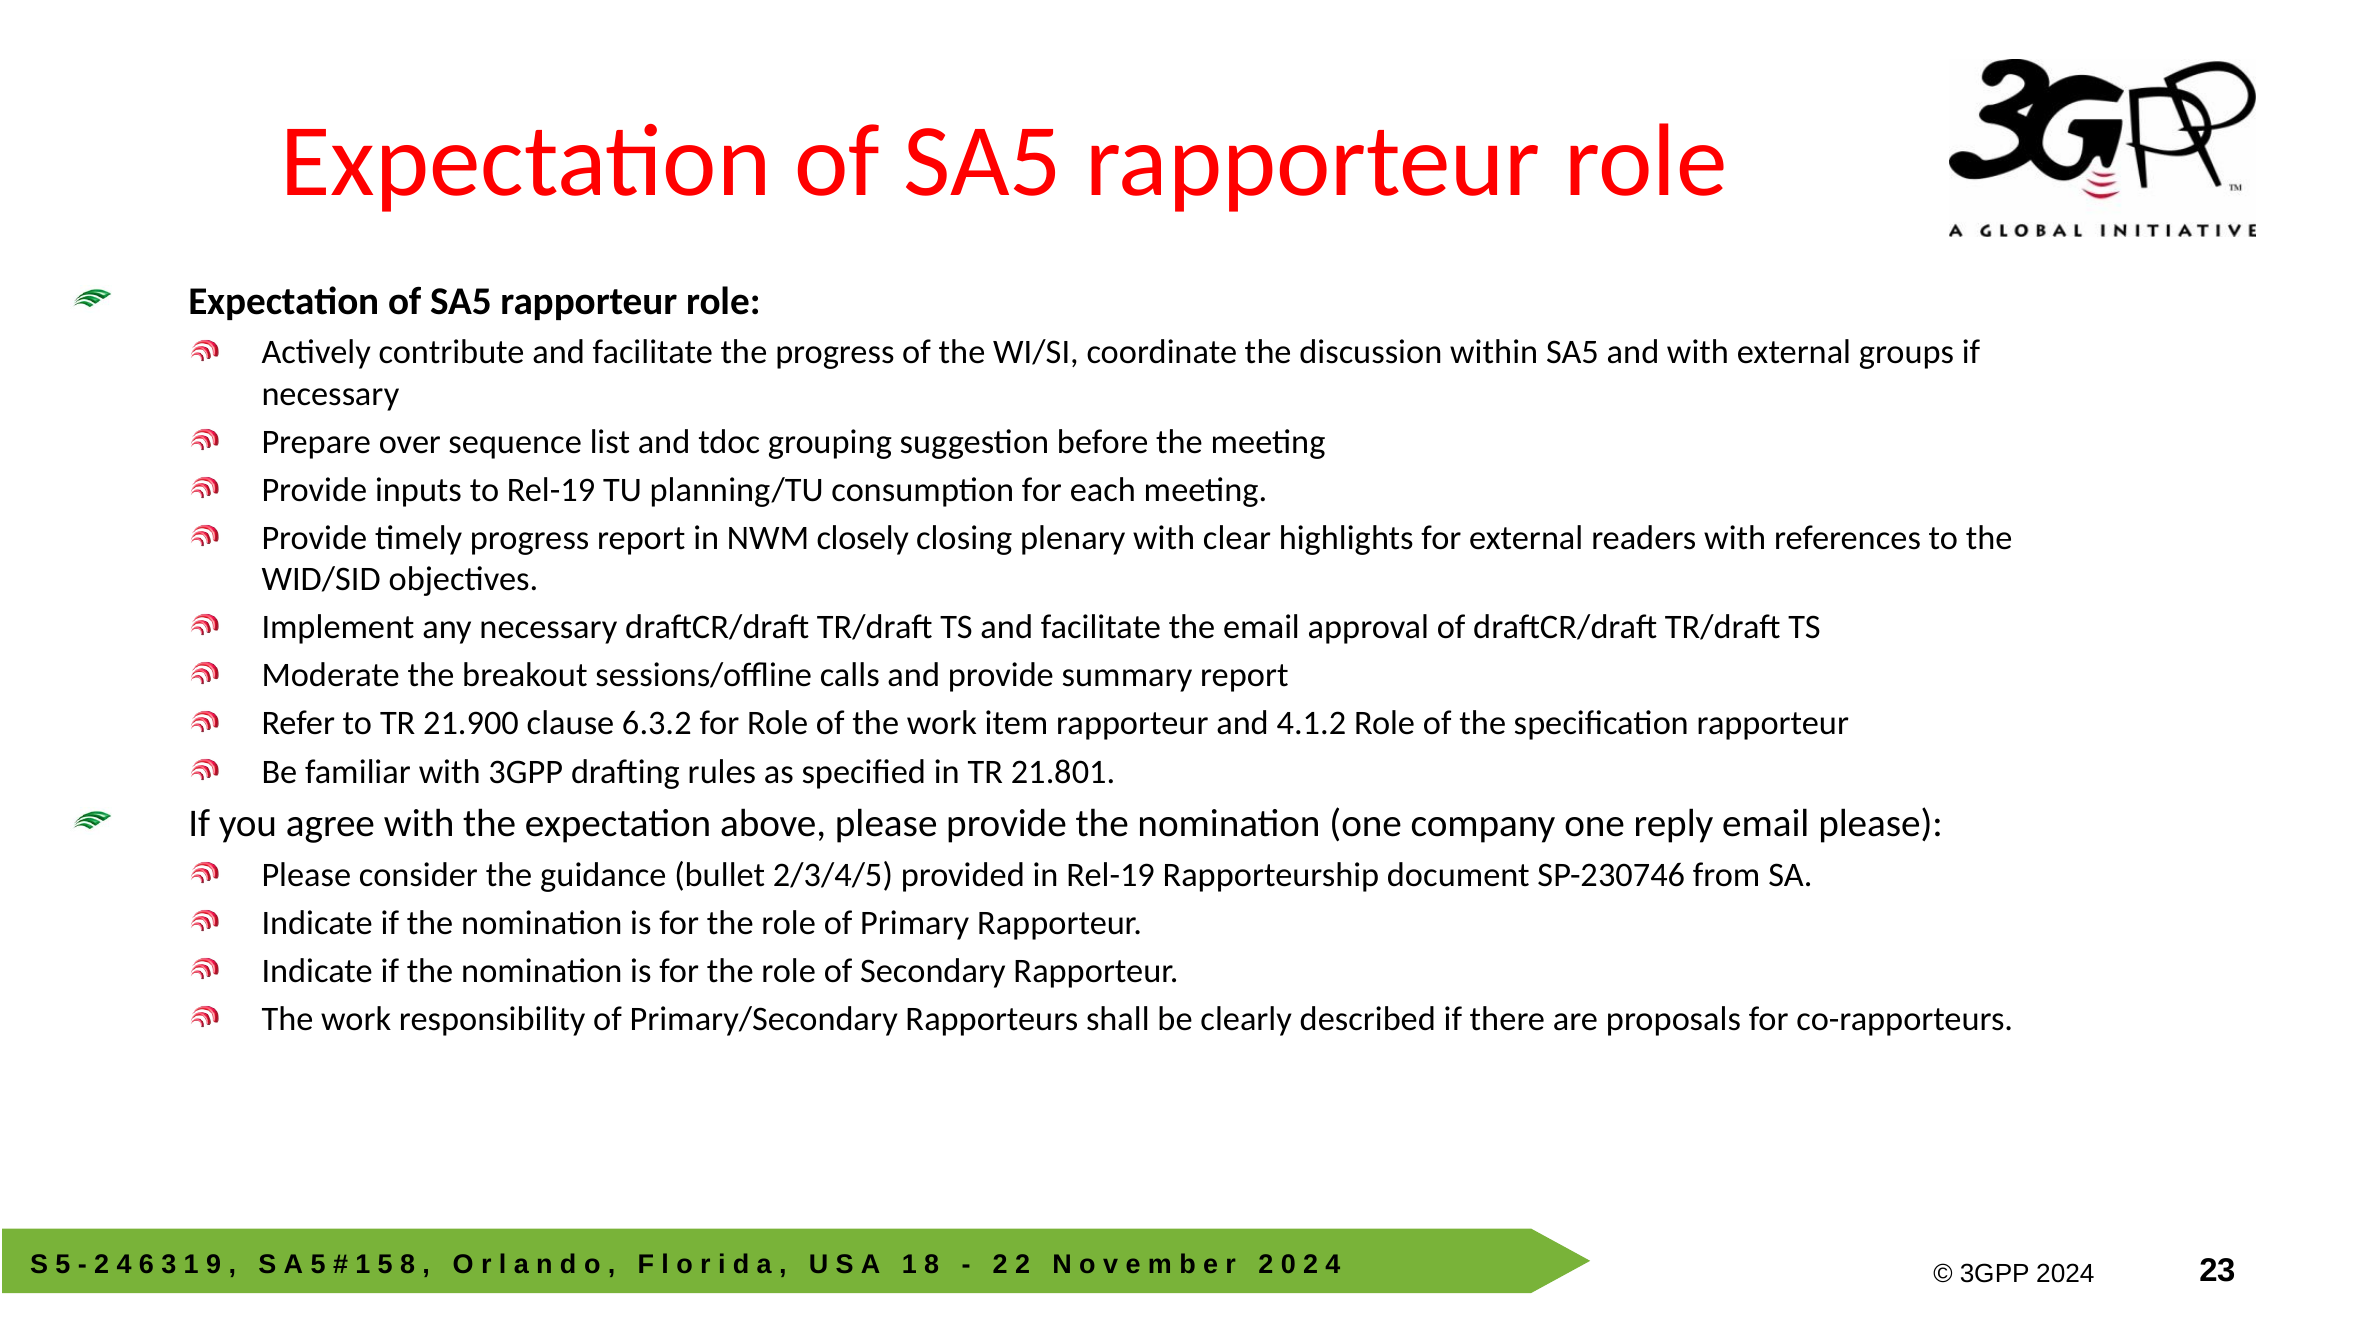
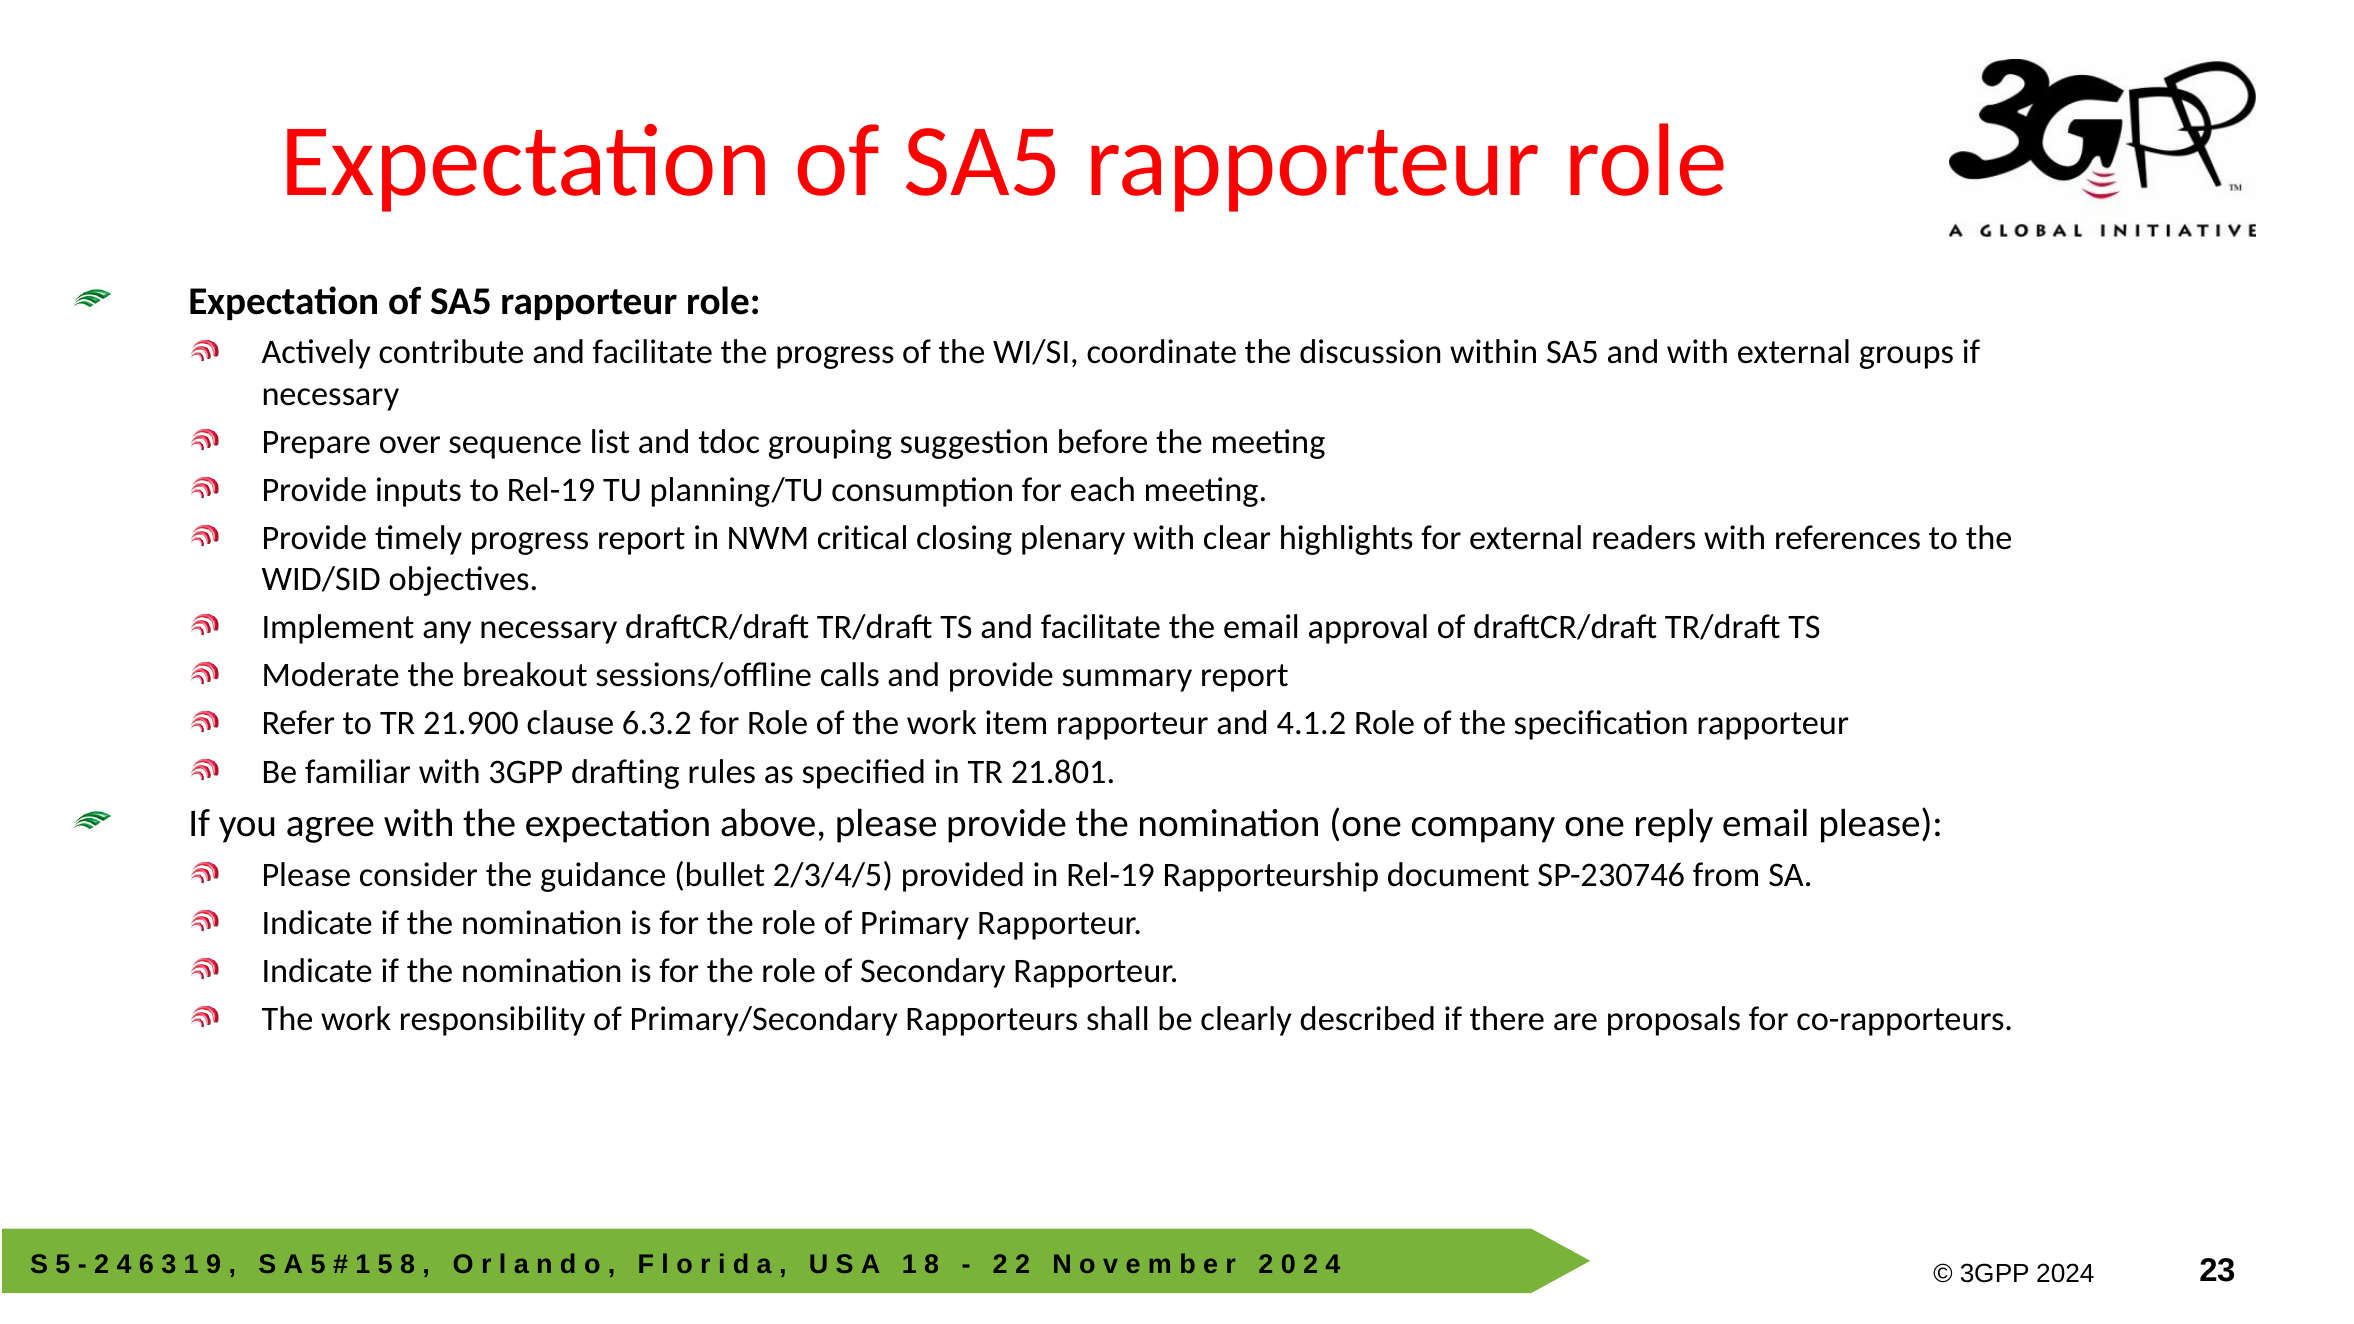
closely: closely -> critical
